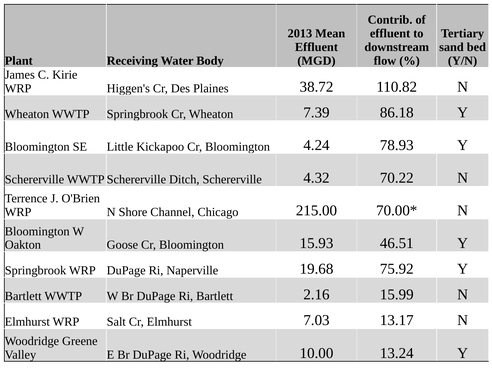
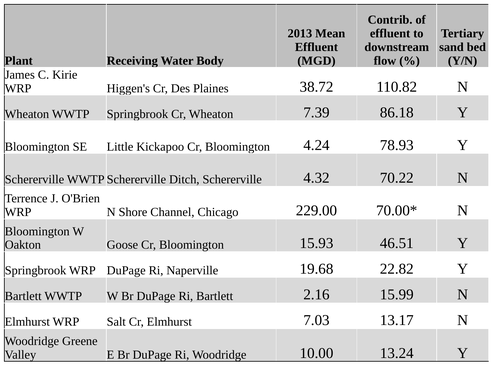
215.00: 215.00 -> 229.00
75.92: 75.92 -> 22.82
